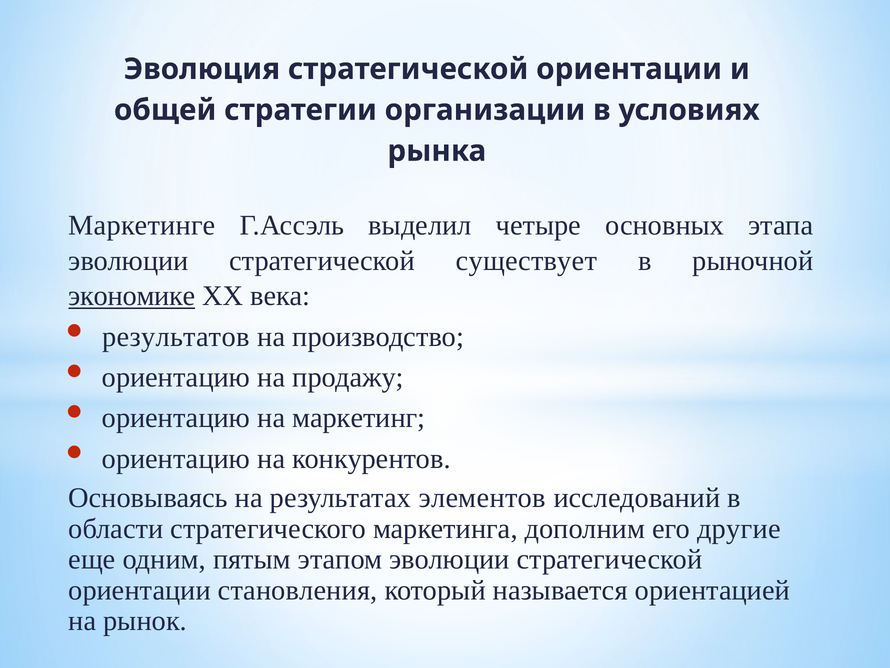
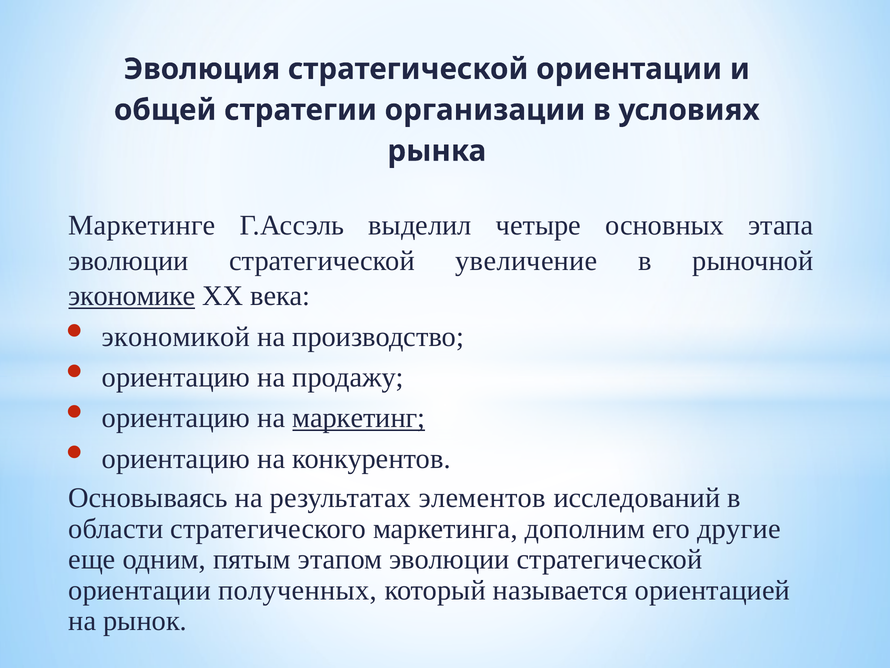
существует: существует -> увеличение
результатов: результатов -> экономикой
маркетинг underline: none -> present
становления: становления -> полученных
